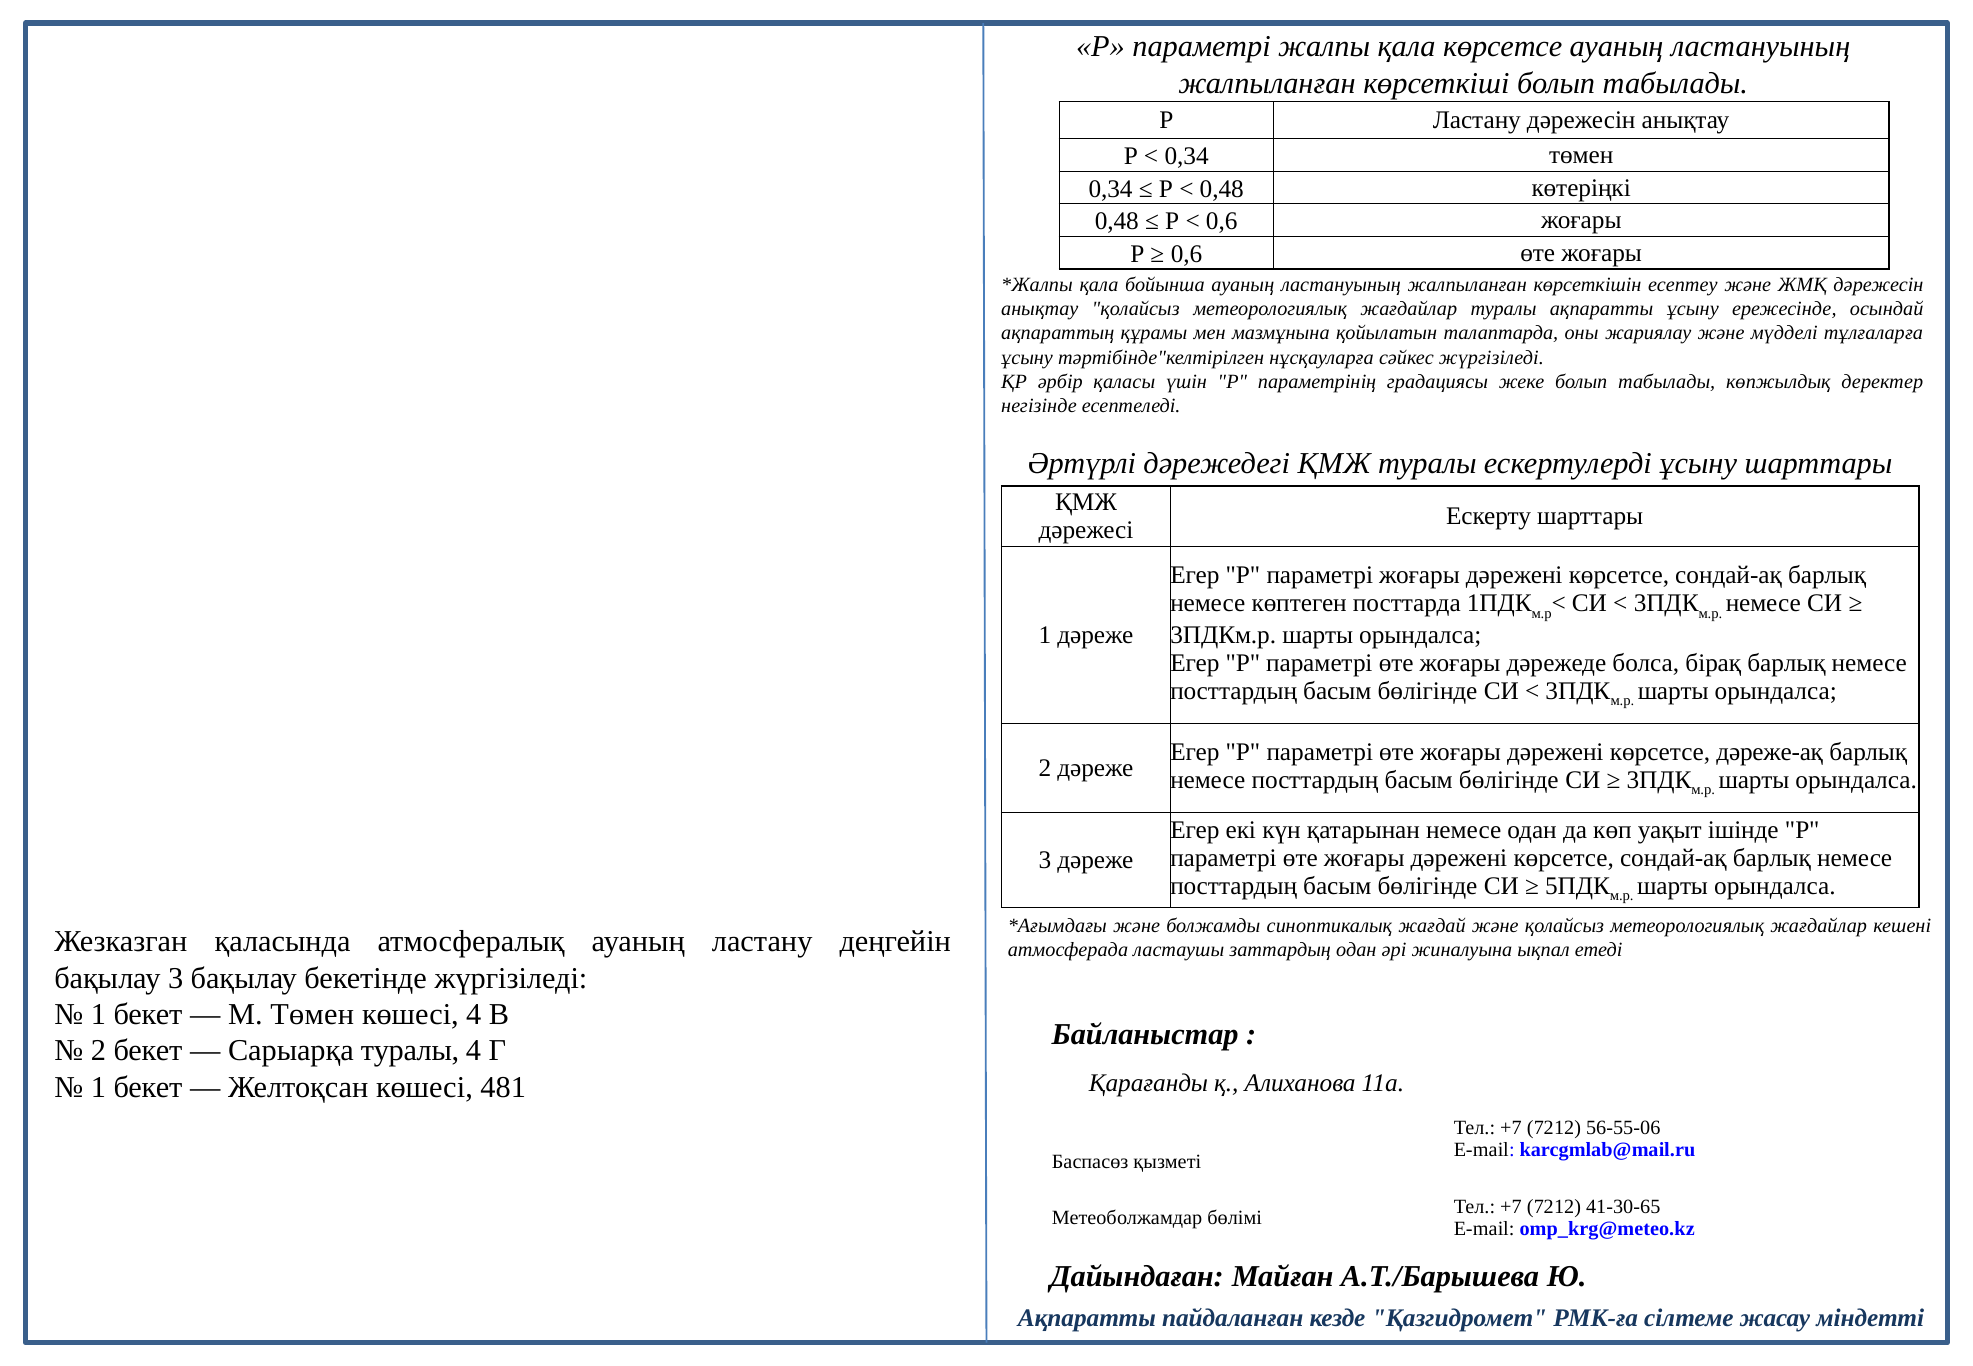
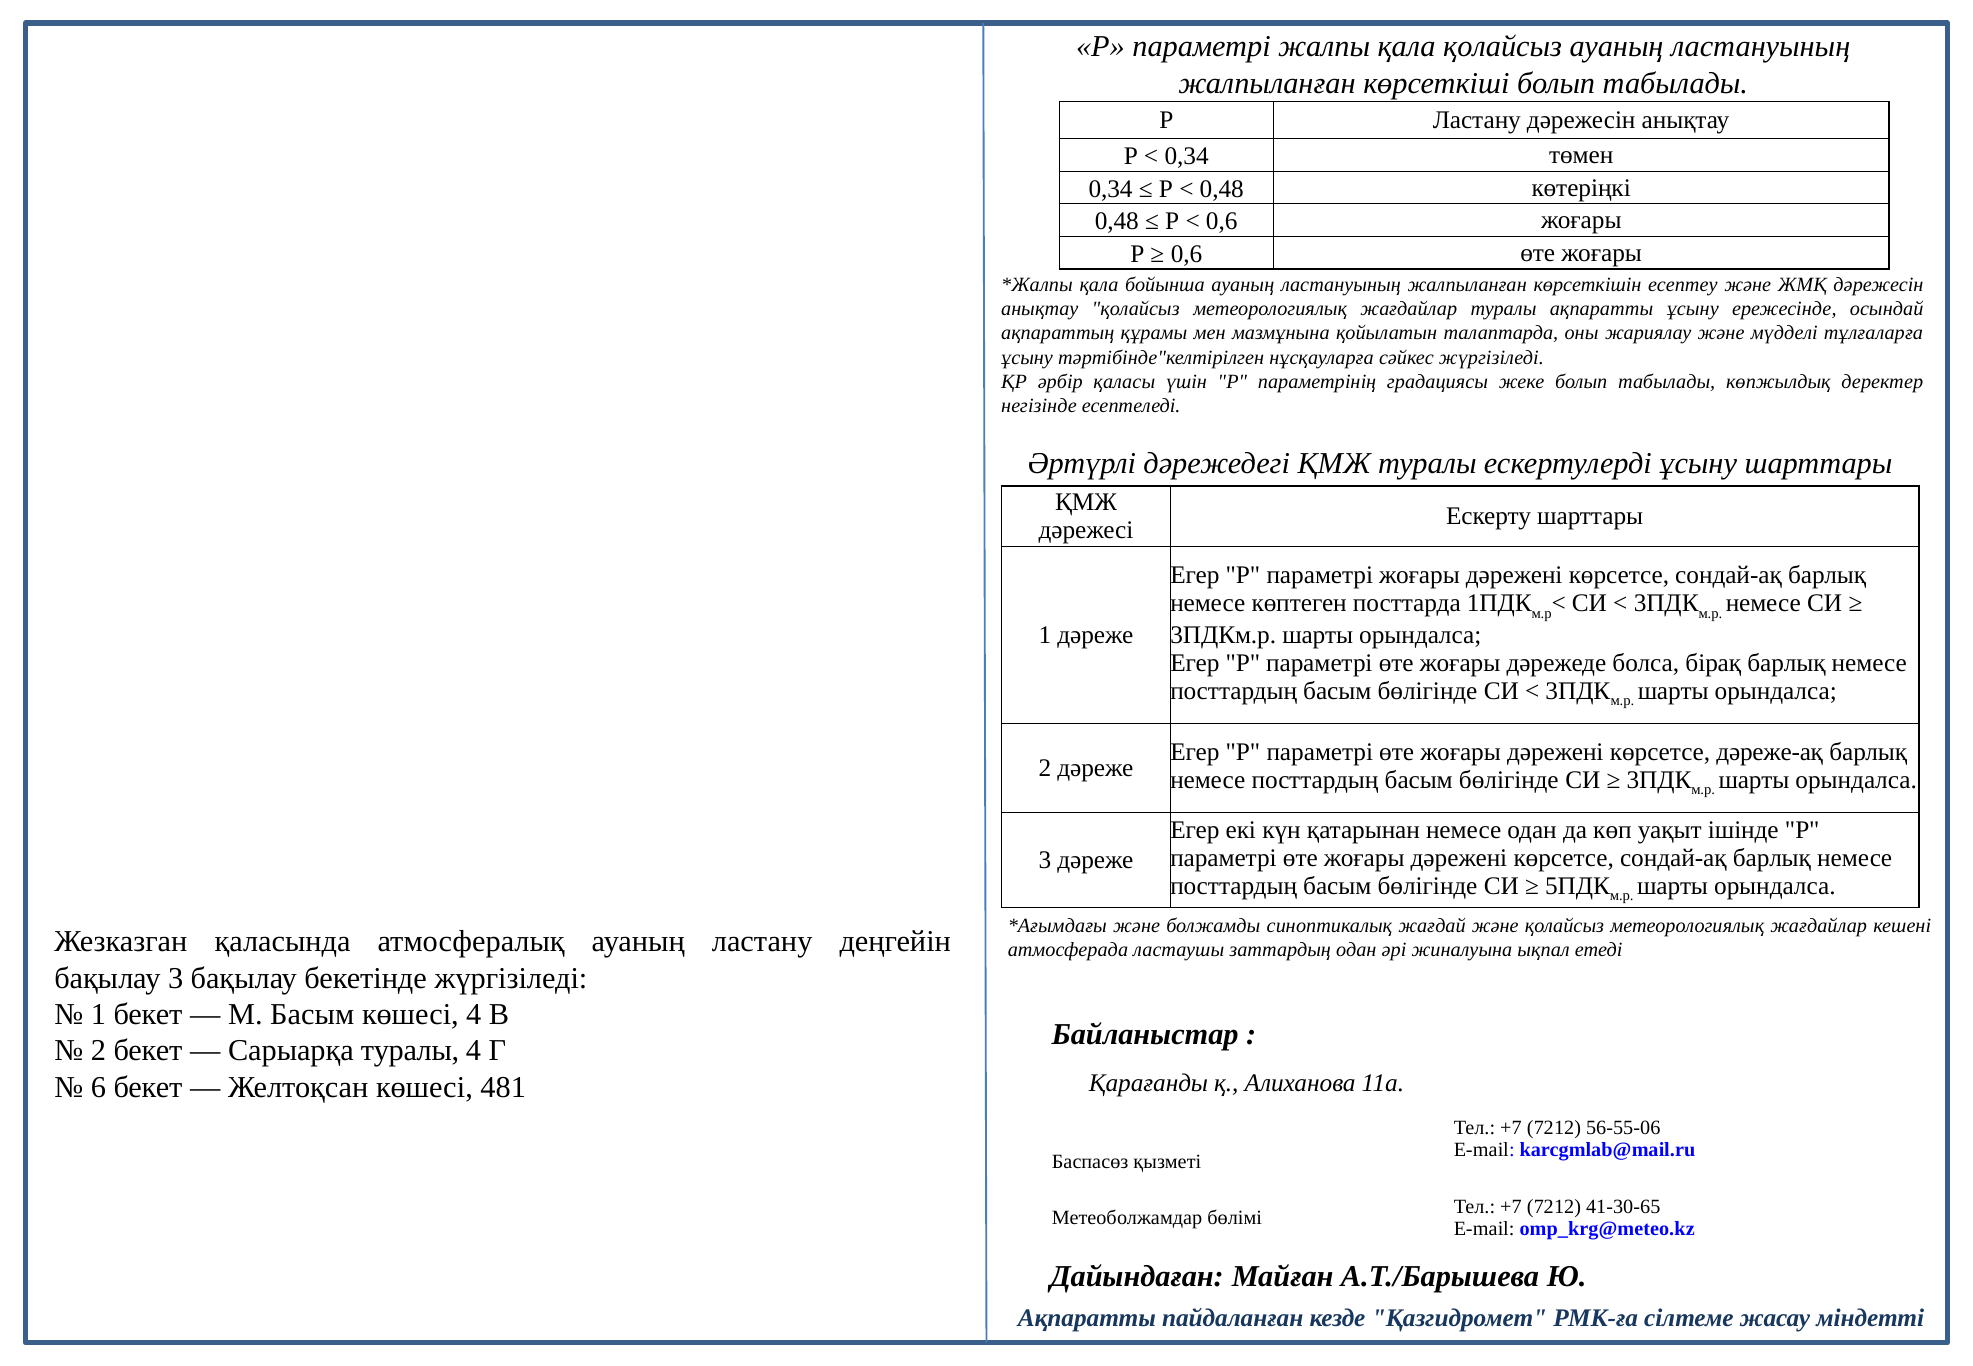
қала көрсетсе: көрсетсе -> қолайсыз
М Төмен: Төмен -> Басым
1 at (98, 1087): 1 -> 6
